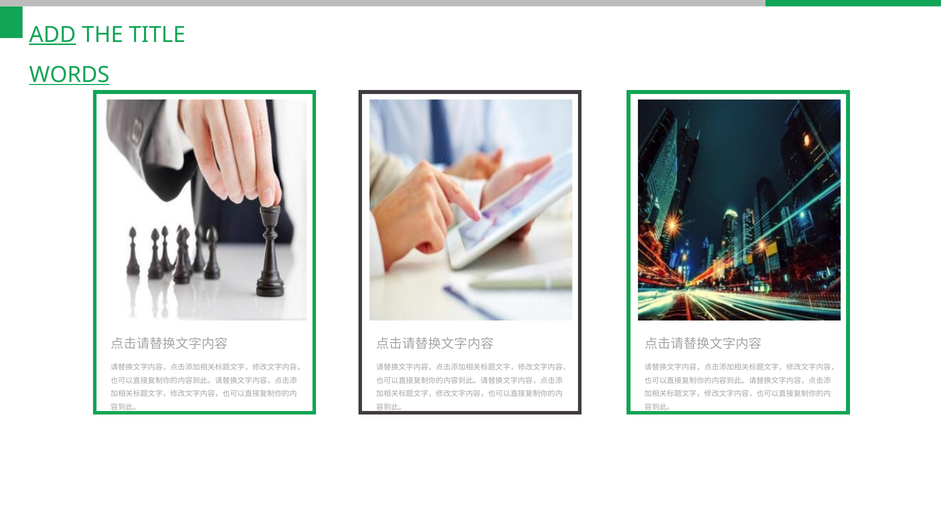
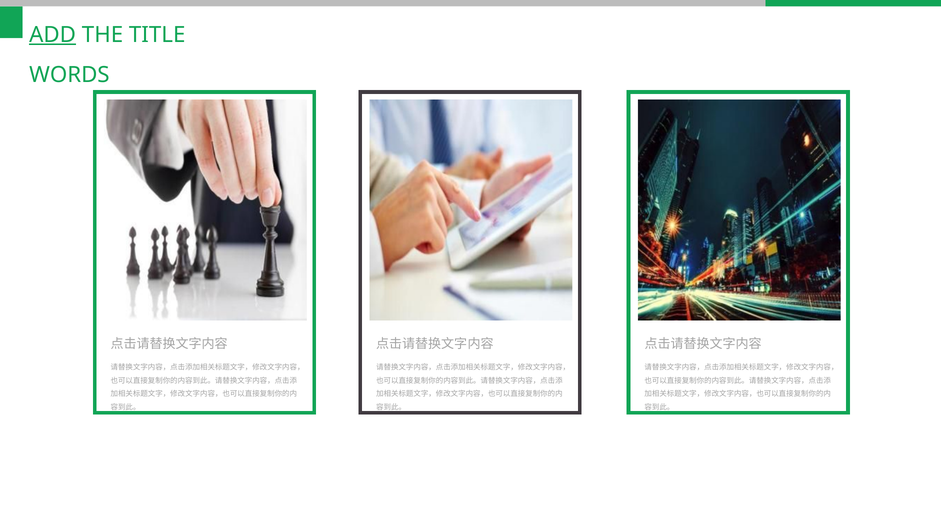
WORDS at (69, 75) underline: present -> none
